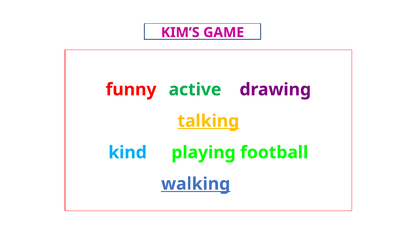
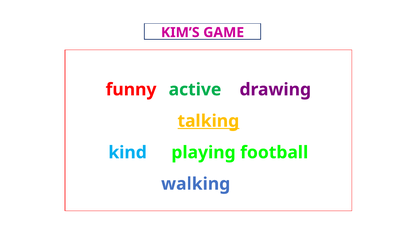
walking underline: present -> none
